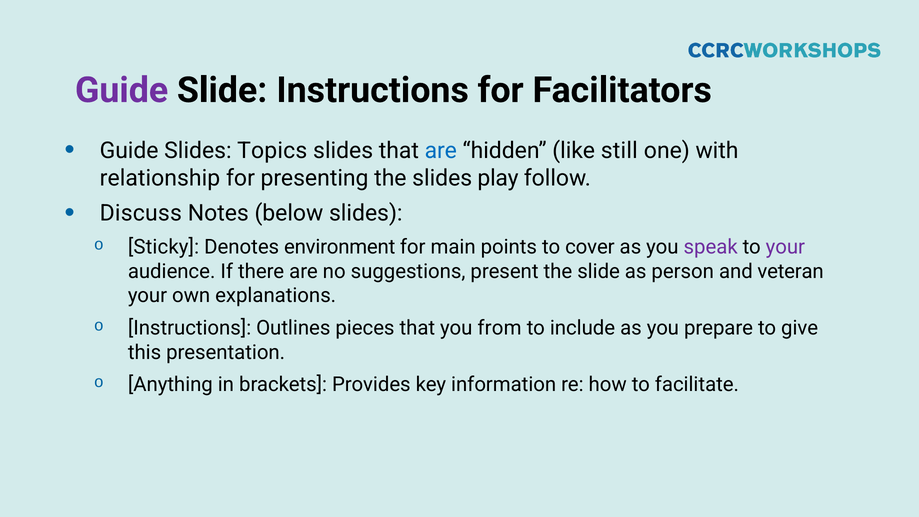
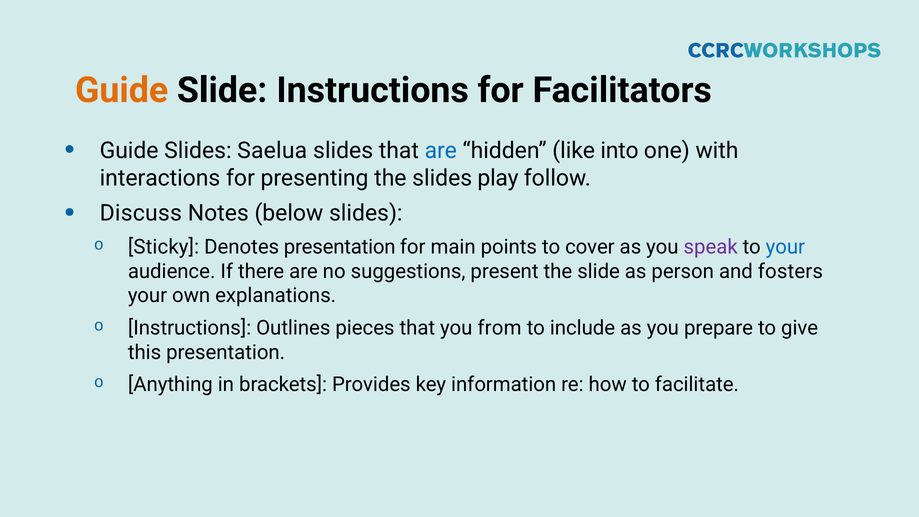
Guide at (122, 90) colour: purple -> orange
Topics: Topics -> Saelua
still: still -> into
relationship: relationship -> interactions
Denotes environment: environment -> presentation
your at (785, 247) colour: purple -> blue
veteran: veteran -> fosters
